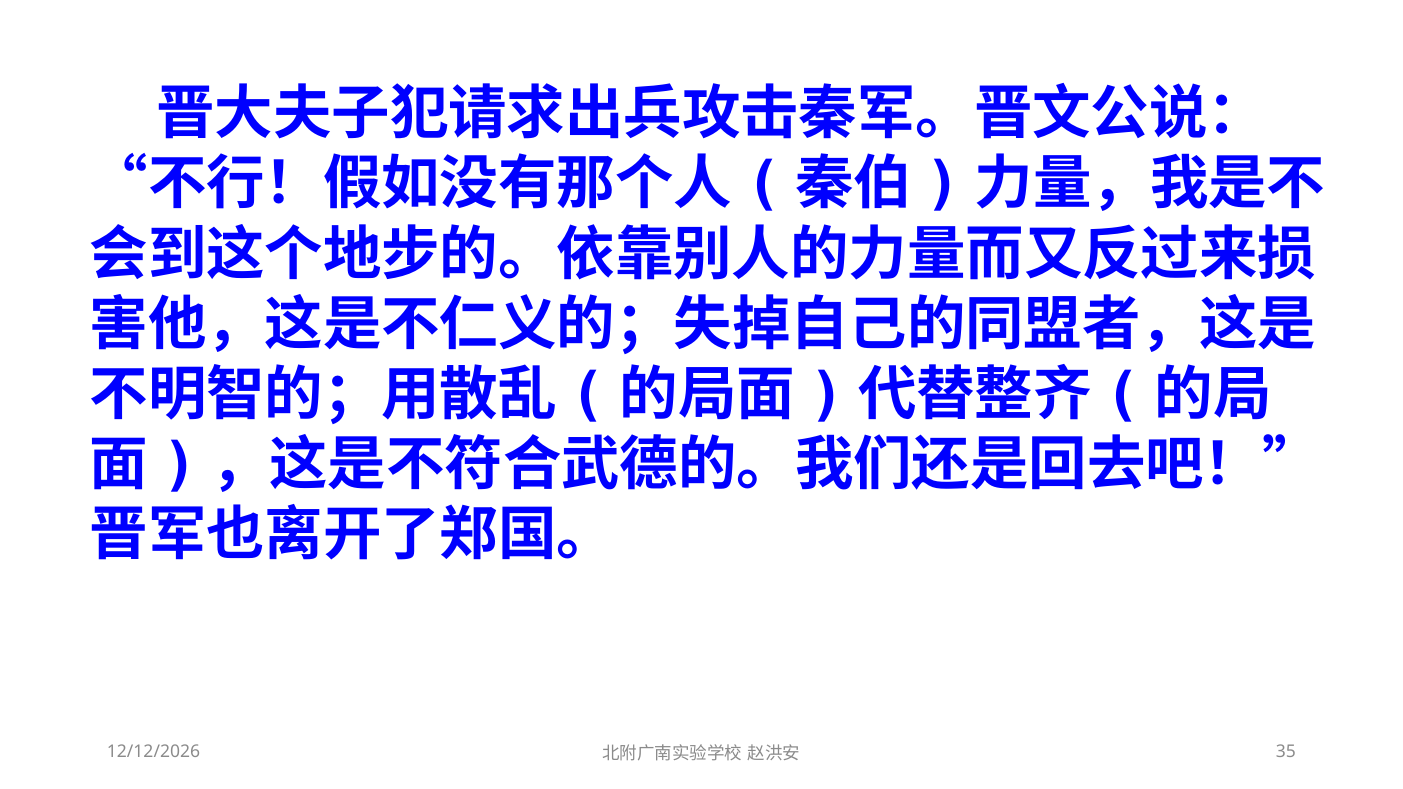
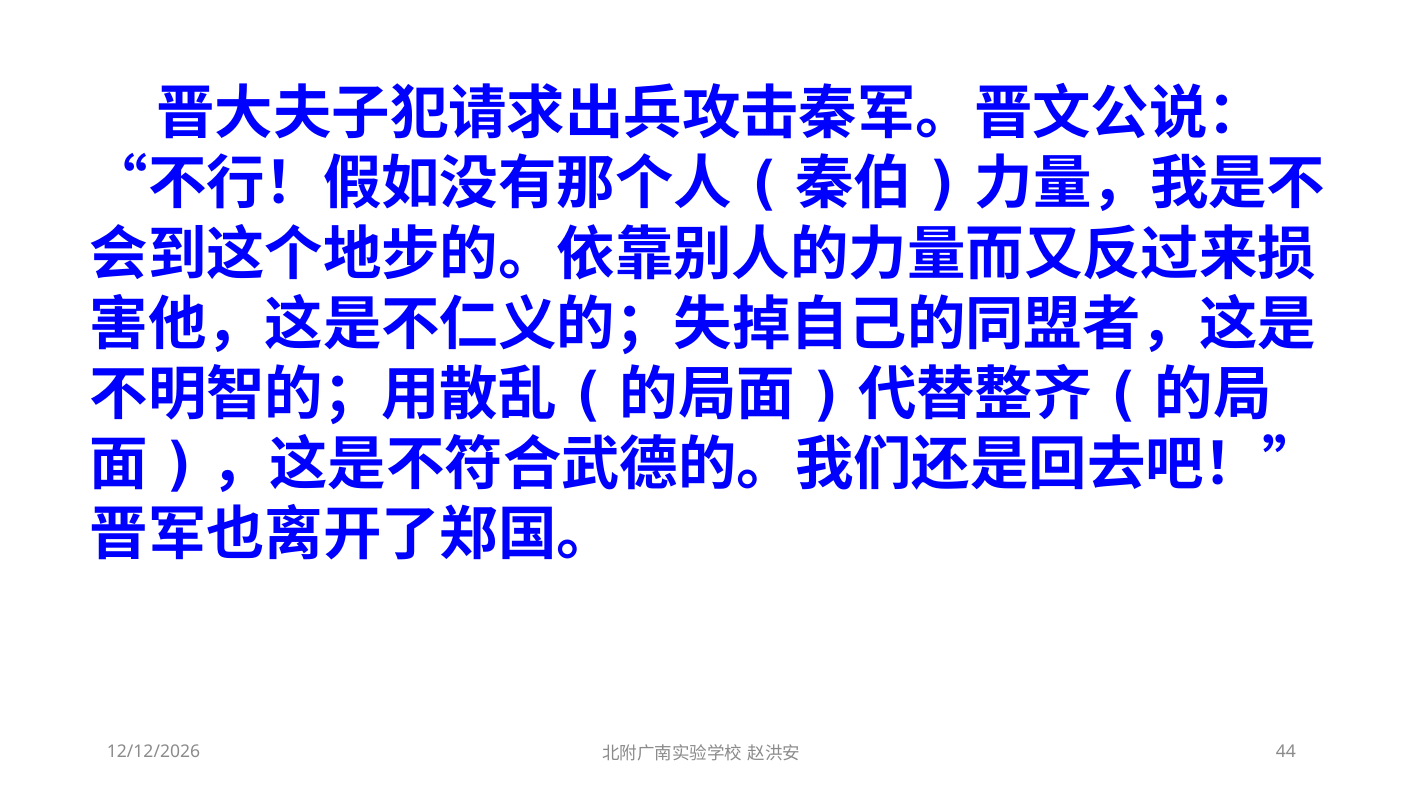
35: 35 -> 44
